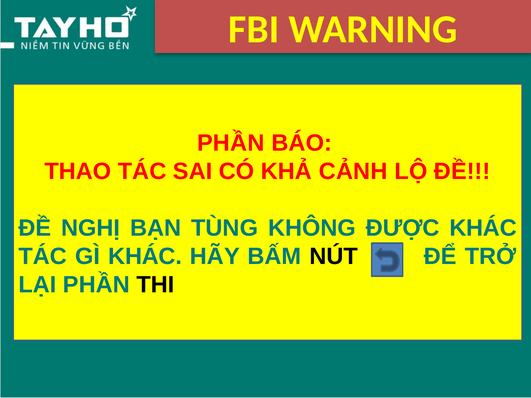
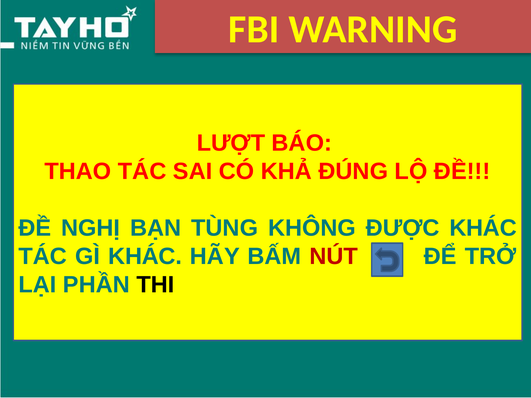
PHẦN at (231, 143): PHẦN -> LƯỢT
CẢNH: CẢNH -> ĐÚNG
NÚT colour: black -> red
